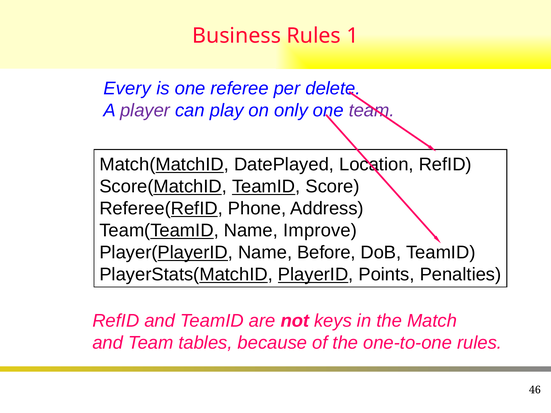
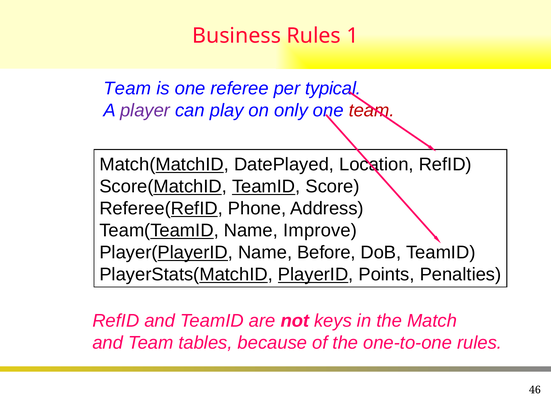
Every at (127, 88): Every -> Team
delete: delete -> typical
team at (372, 111) colour: purple -> red
